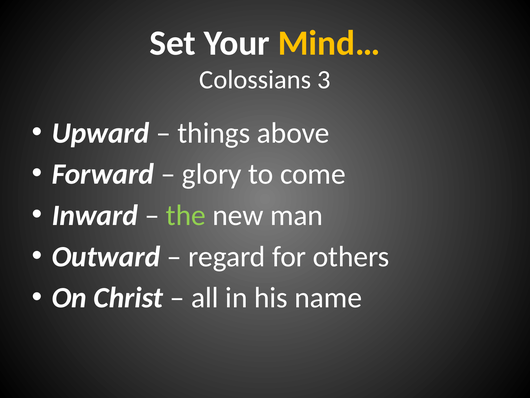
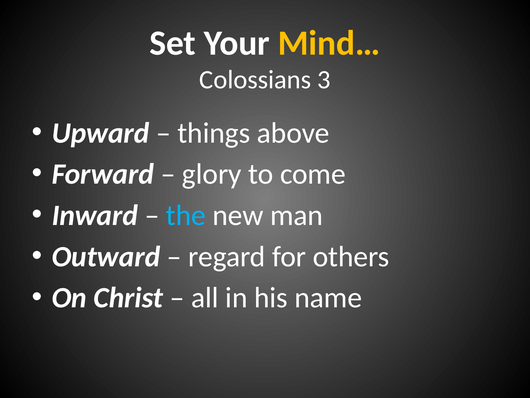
the colour: light green -> light blue
